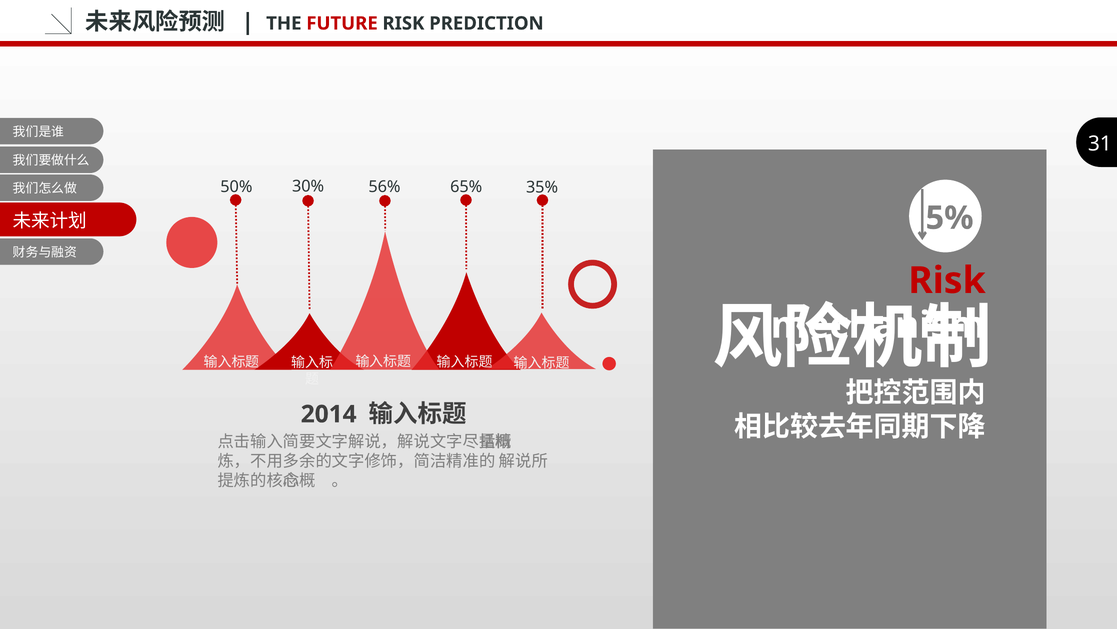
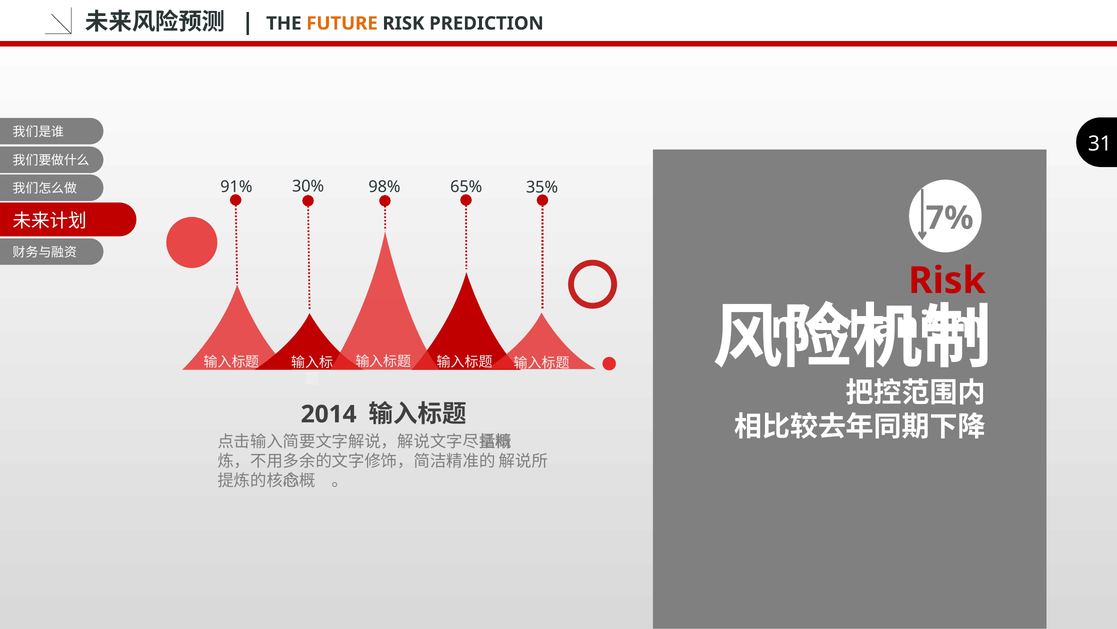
FUTURE colour: red -> orange
56%: 56% -> 98%
50%: 50% -> 91%
5%: 5% -> 7%
